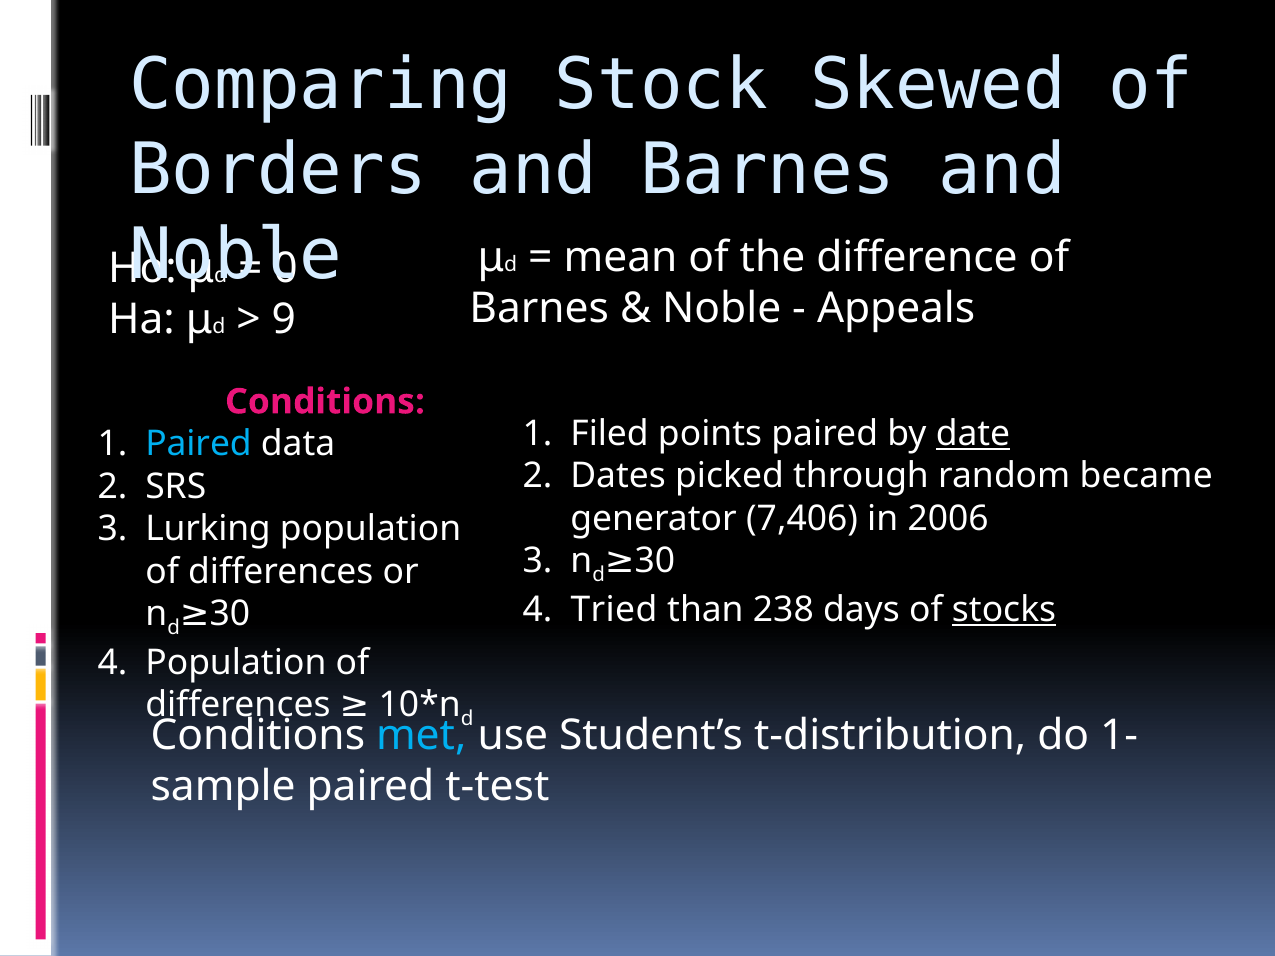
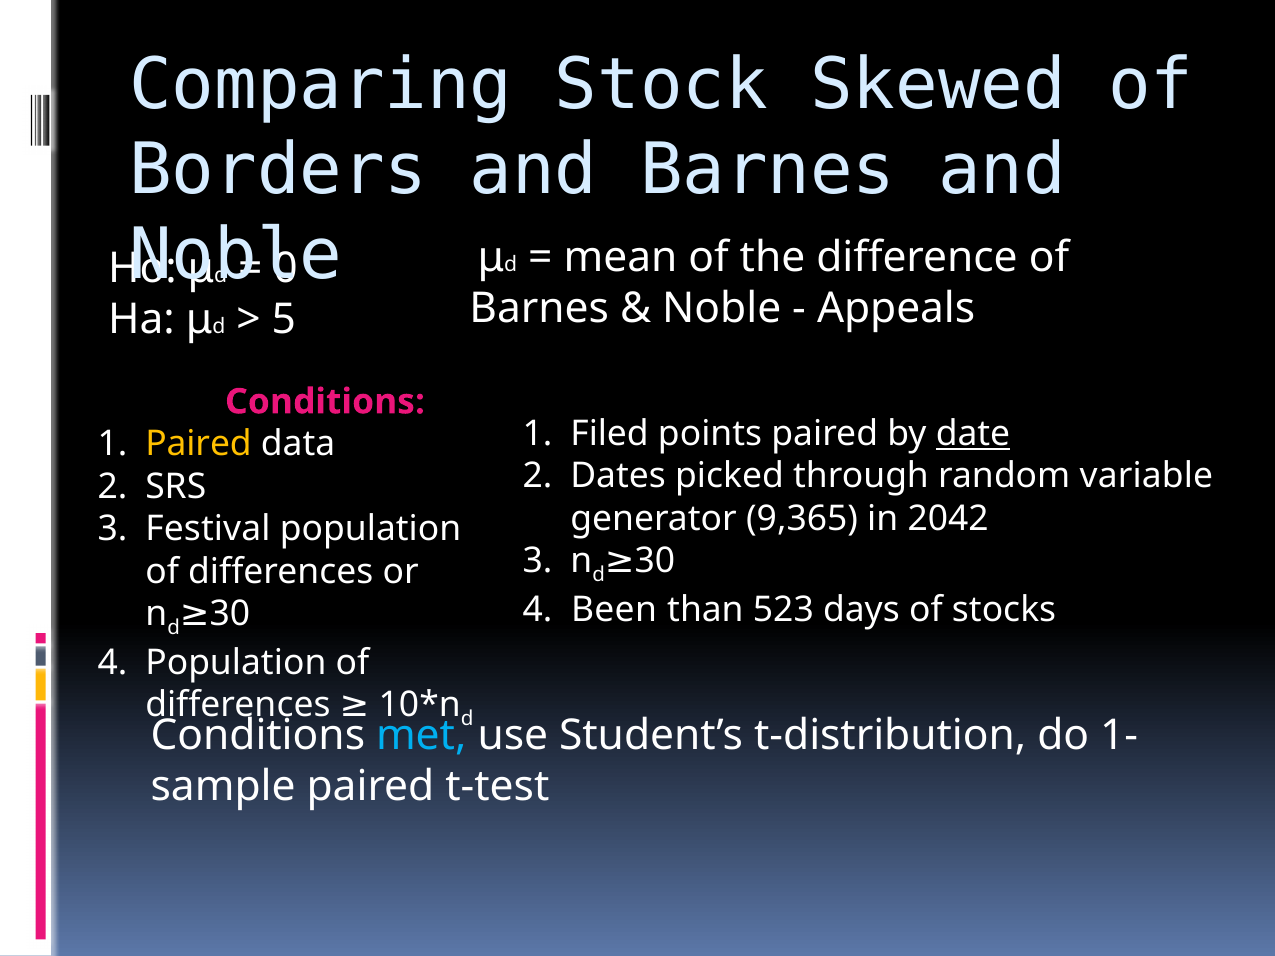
9: 9 -> 5
Paired at (199, 444) colour: light blue -> yellow
became: became -> variable
7,406: 7,406 -> 9,365
2006: 2006 -> 2042
Lurking: Lurking -> Festival
Tried: Tried -> Been
238: 238 -> 523
stocks underline: present -> none
